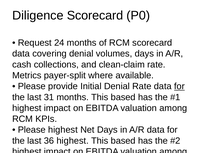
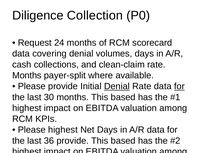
Diligence Scorecard: Scorecard -> Collection
Metrics at (27, 75): Metrics -> Months
Denial at (117, 86) underline: none -> present
31: 31 -> 30
36 highest: highest -> provide
